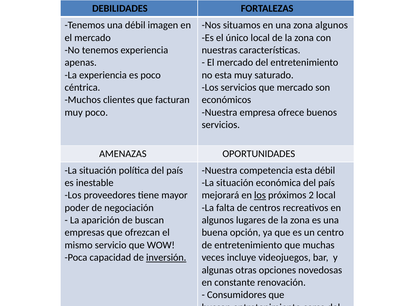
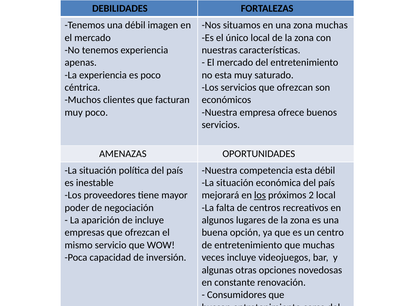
zona algunos: algunos -> muchas
servicios que mercado: mercado -> ofrezcan
de buscan: buscan -> incluye
inversión underline: present -> none
